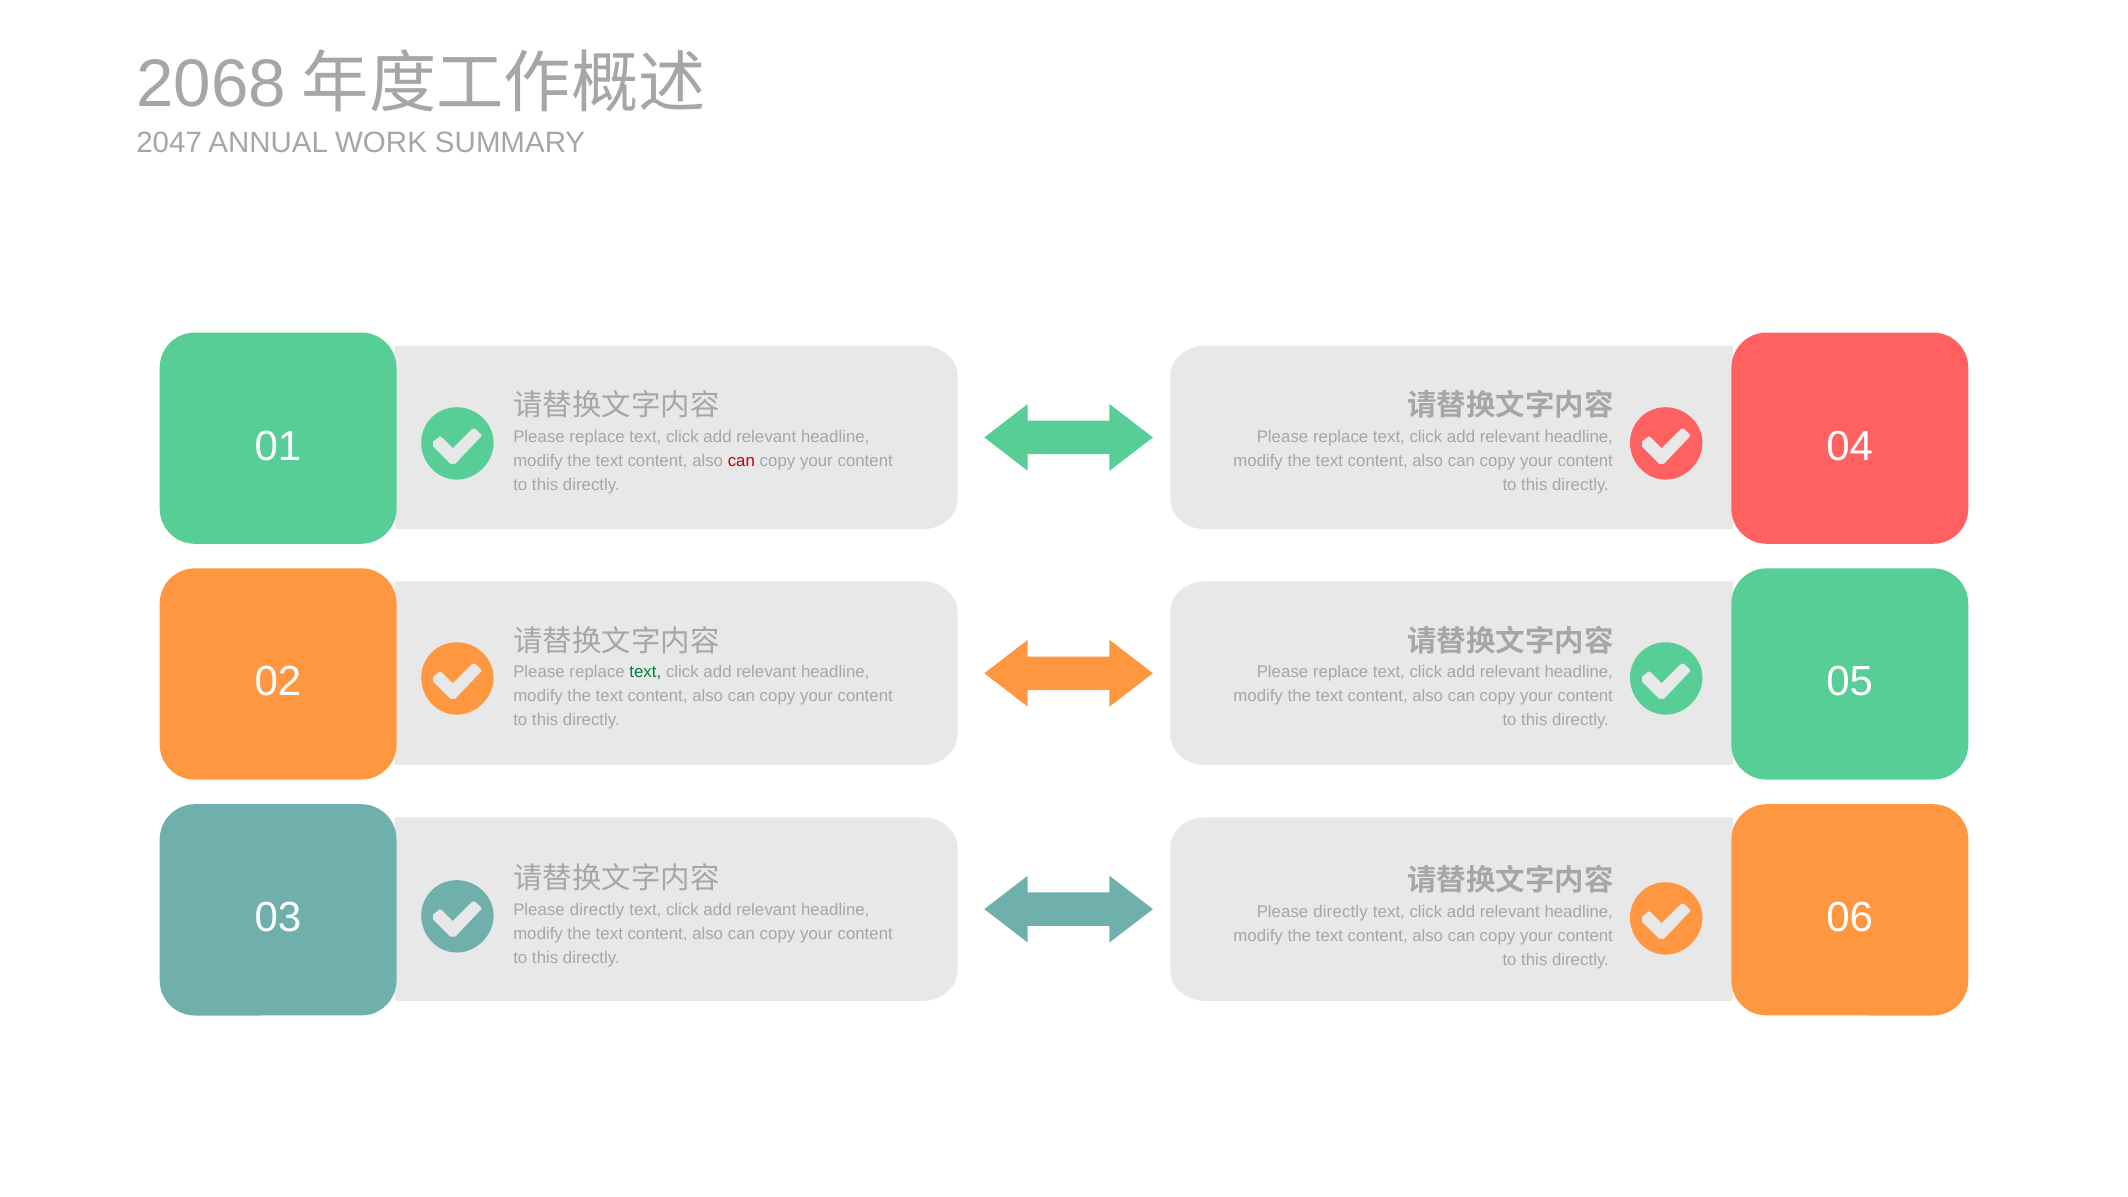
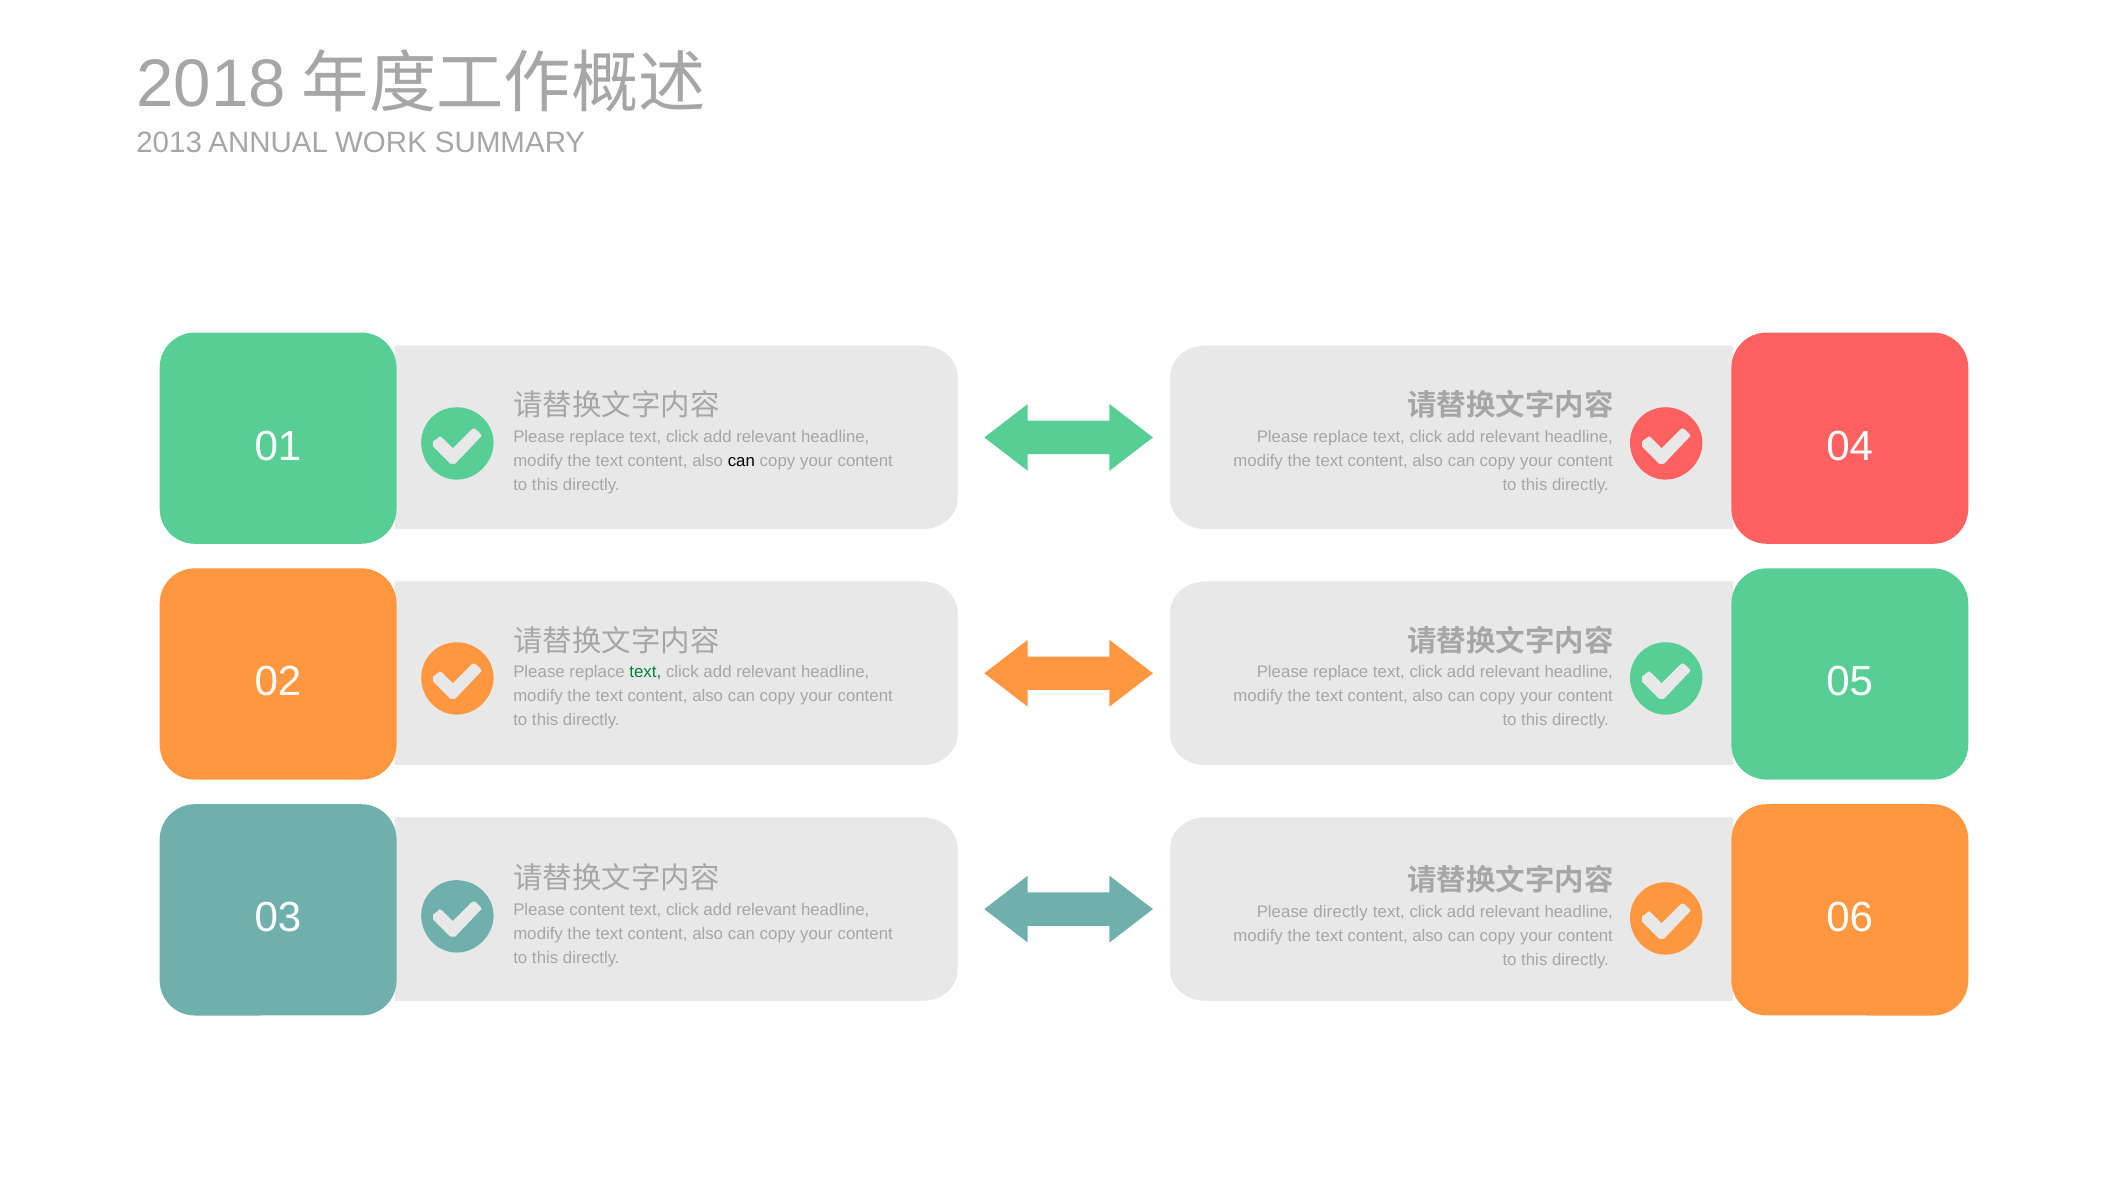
2068: 2068 -> 2018
2047: 2047 -> 2013
can at (741, 461) colour: red -> black
directly at (597, 910): directly -> content
